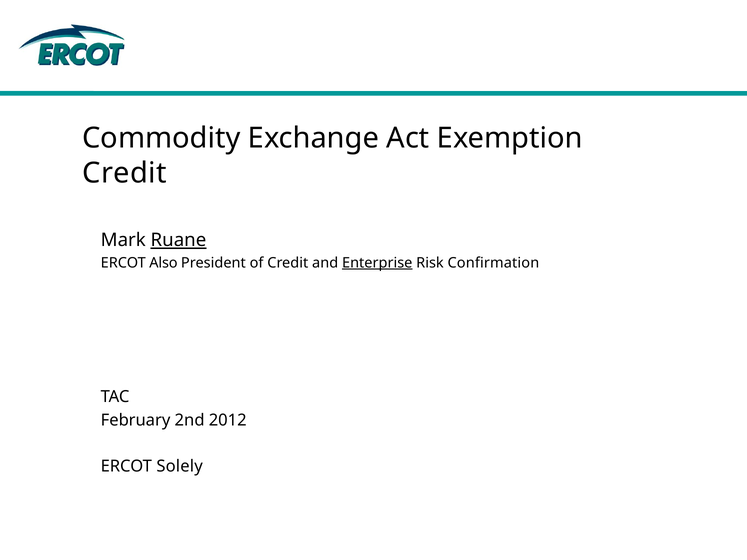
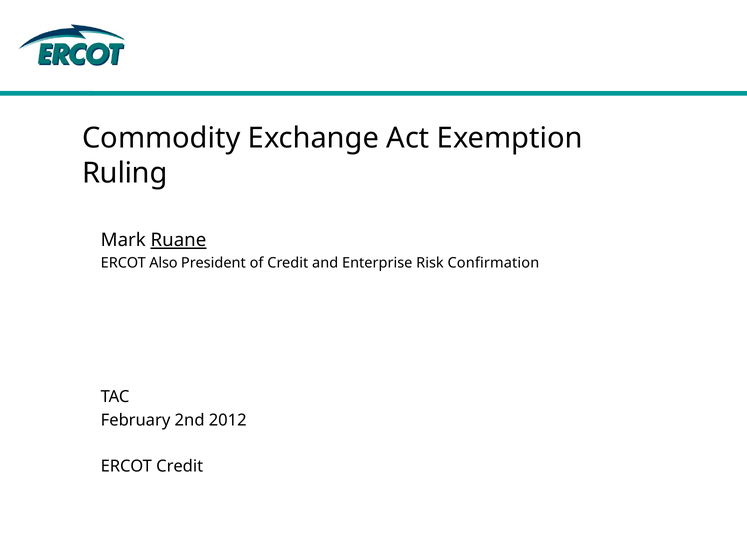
Credit at (124, 173): Credit -> Ruling
Enterprise underline: present -> none
ERCOT Solely: Solely -> Credit
